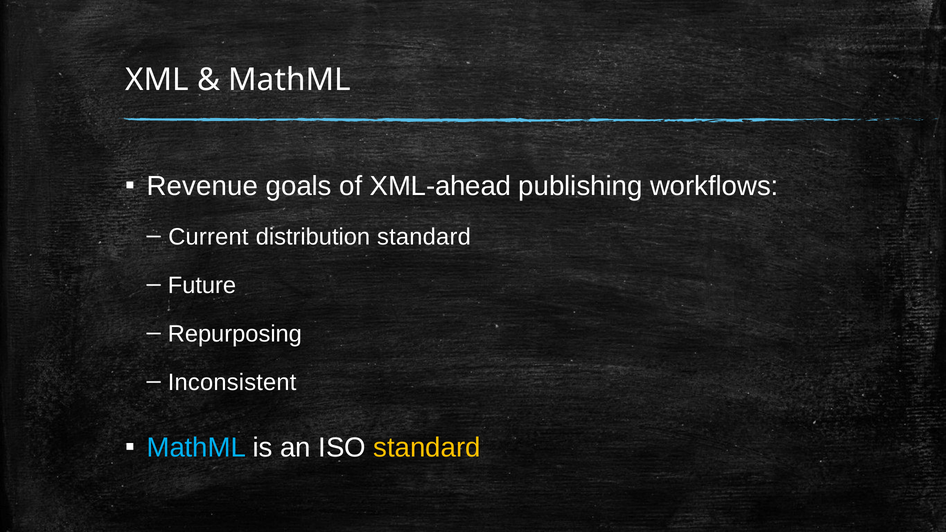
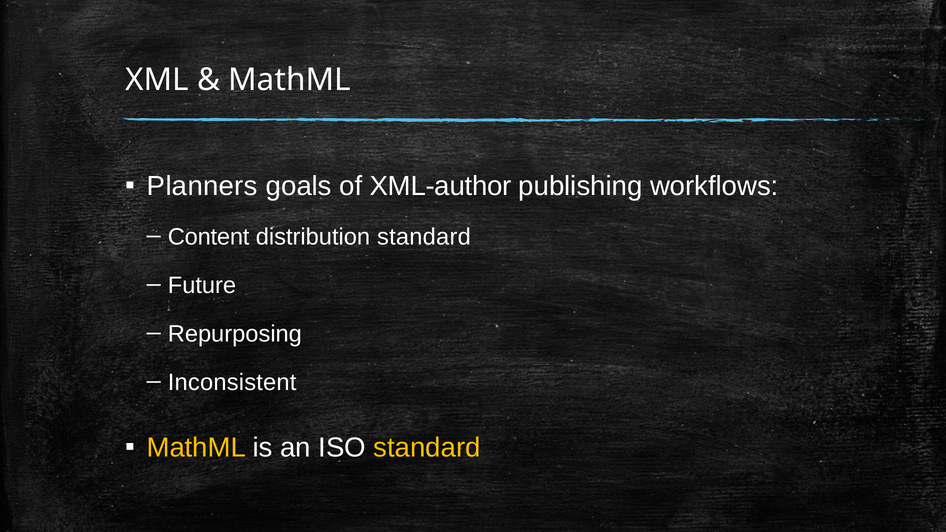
Revenue: Revenue -> Planners
XML-ahead: XML-ahead -> XML-author
Current: Current -> Content
MathML at (196, 448) colour: light blue -> yellow
